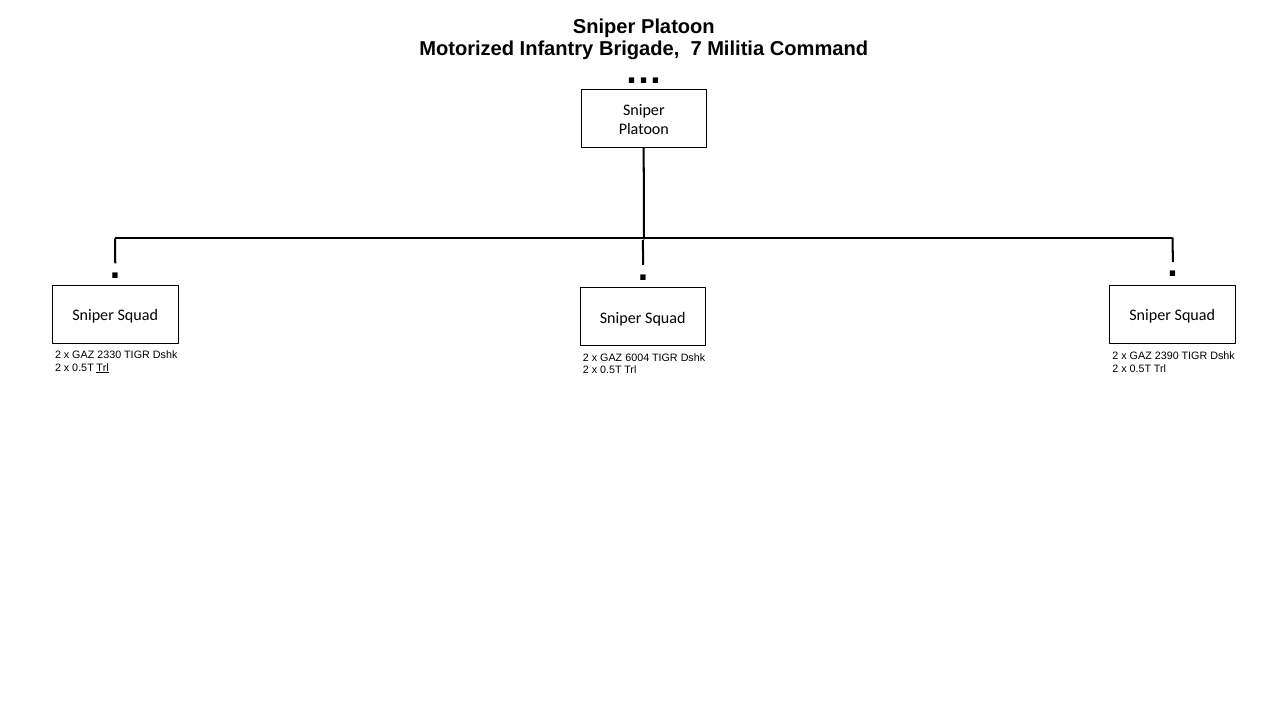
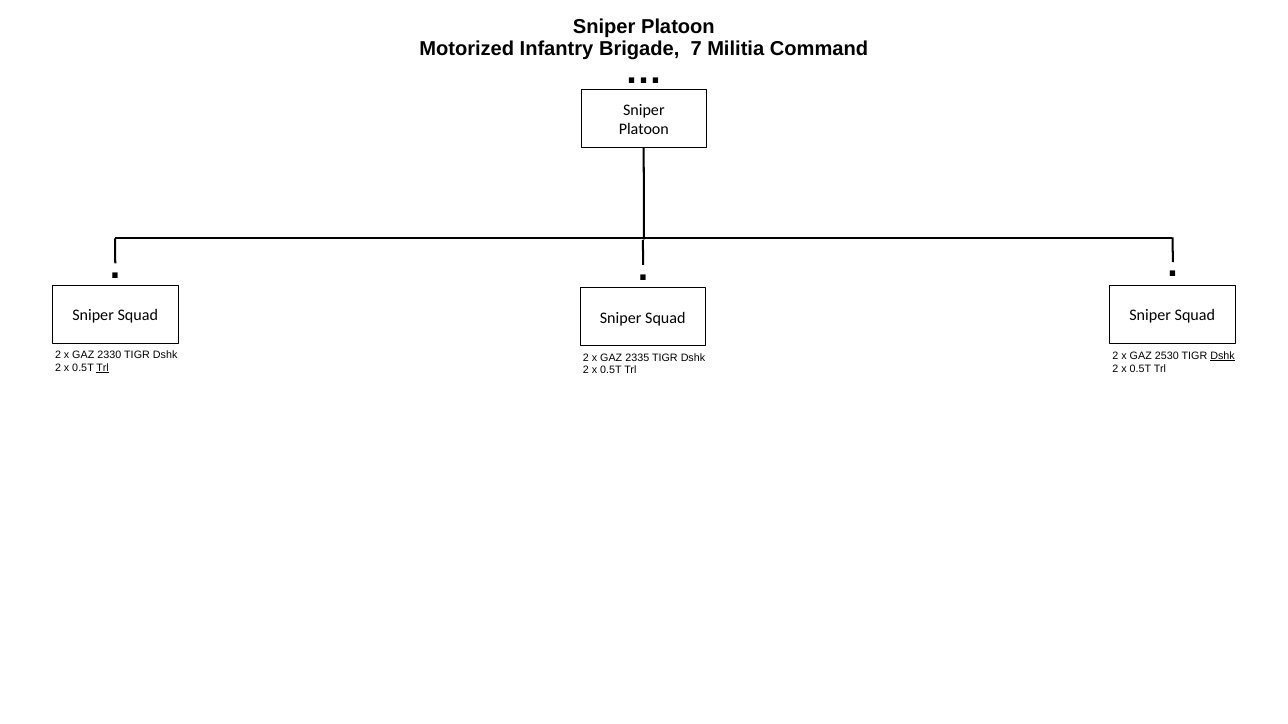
2390: 2390 -> 2530
Dshk at (1223, 356) underline: none -> present
6004: 6004 -> 2335
